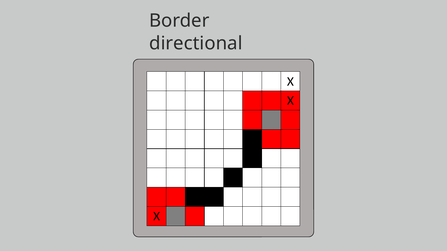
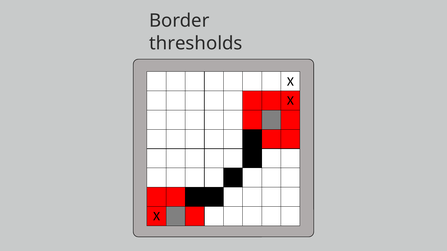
directional: directional -> thresholds
